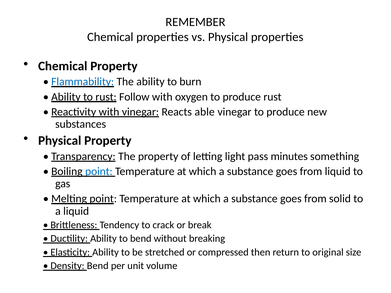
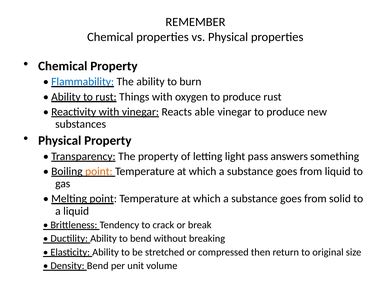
Follow: Follow -> Things
minutes: minutes -> answers
point at (99, 172) colour: blue -> orange
